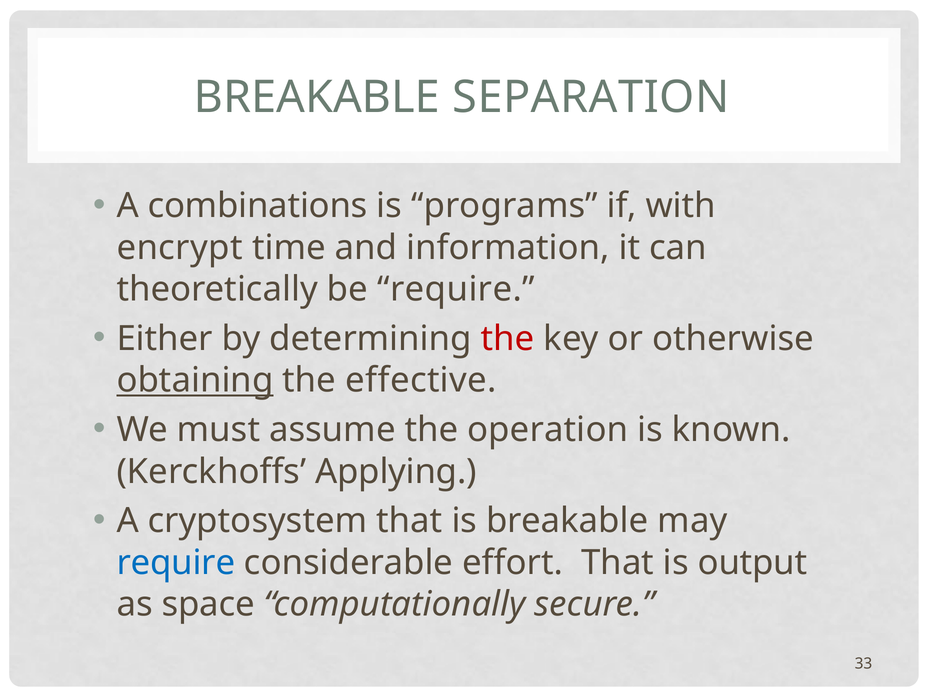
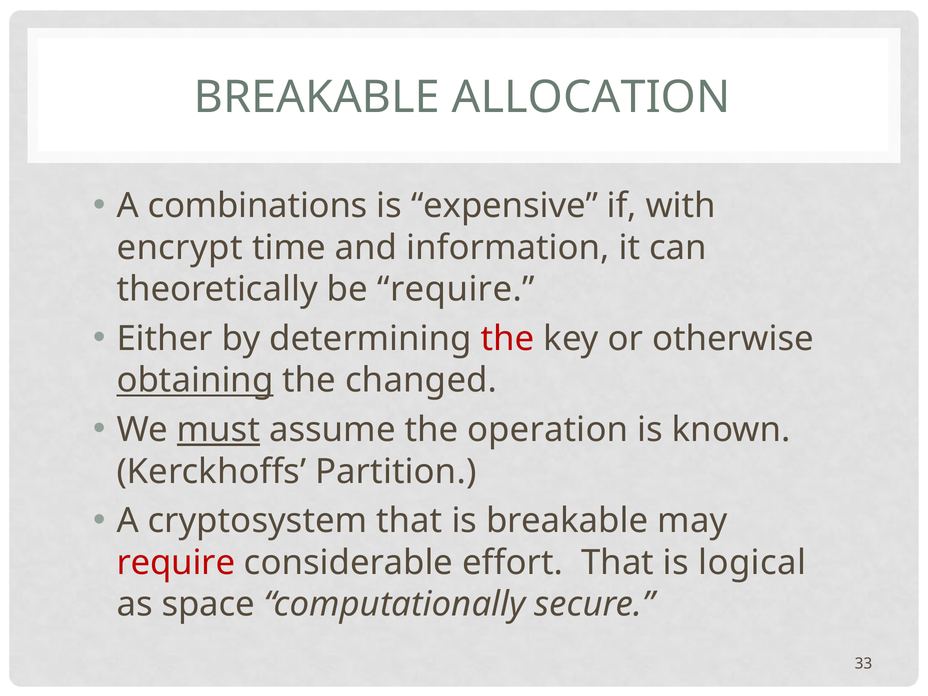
SEPARATION: SEPARATION -> ALLOCATION
programs: programs -> expensive
effective: effective -> changed
must underline: none -> present
Applying: Applying -> Partition
require at (176, 563) colour: blue -> red
output: output -> logical
